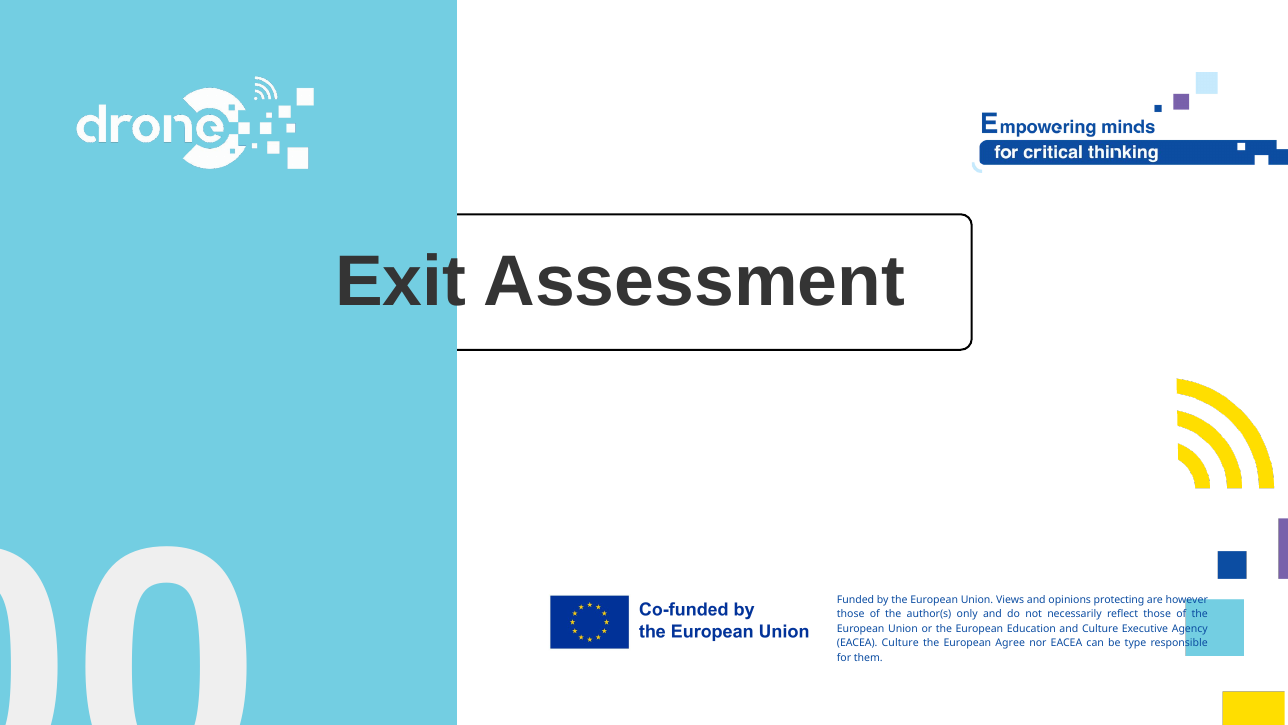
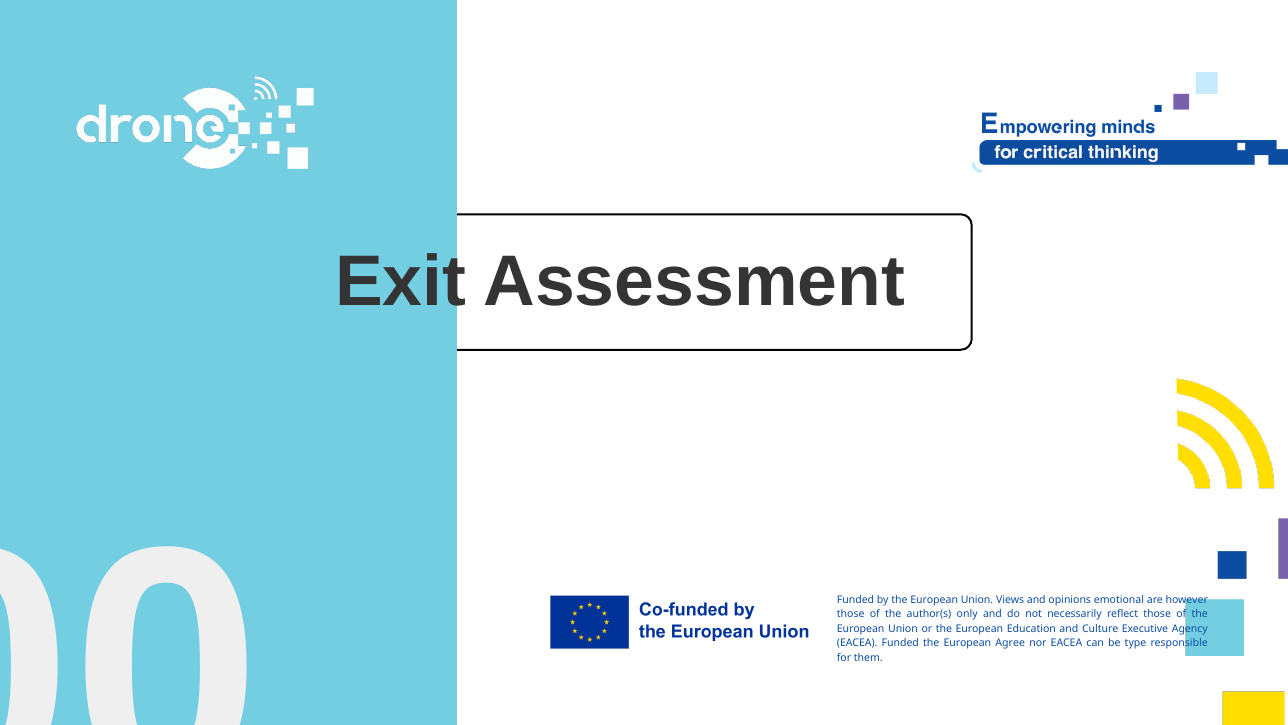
protecting: protecting -> emotional
EACEA Culture: Culture -> Funded
